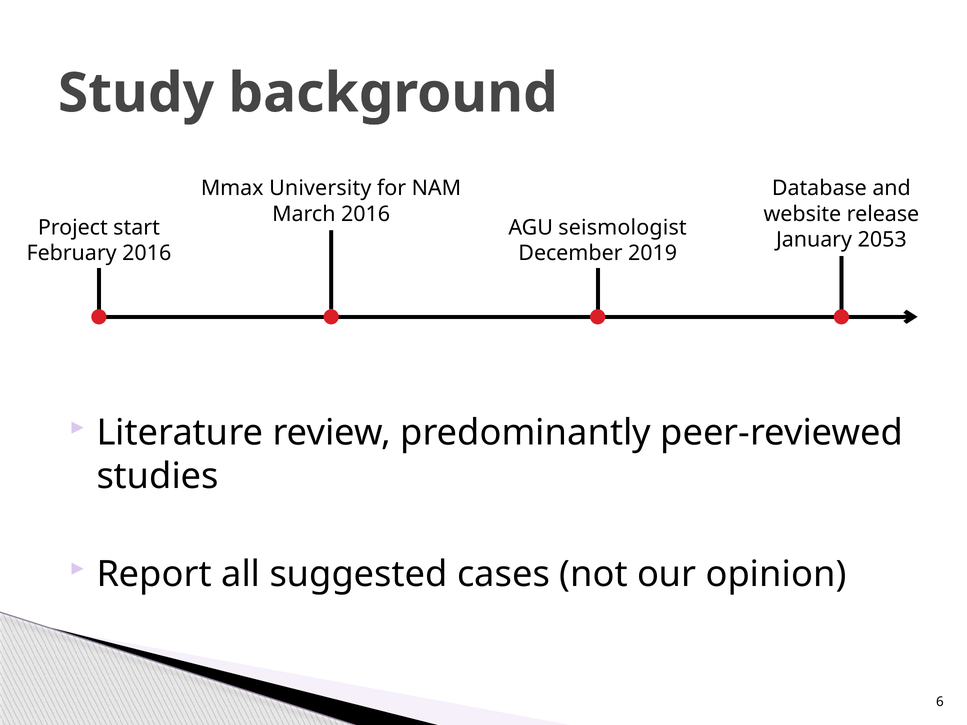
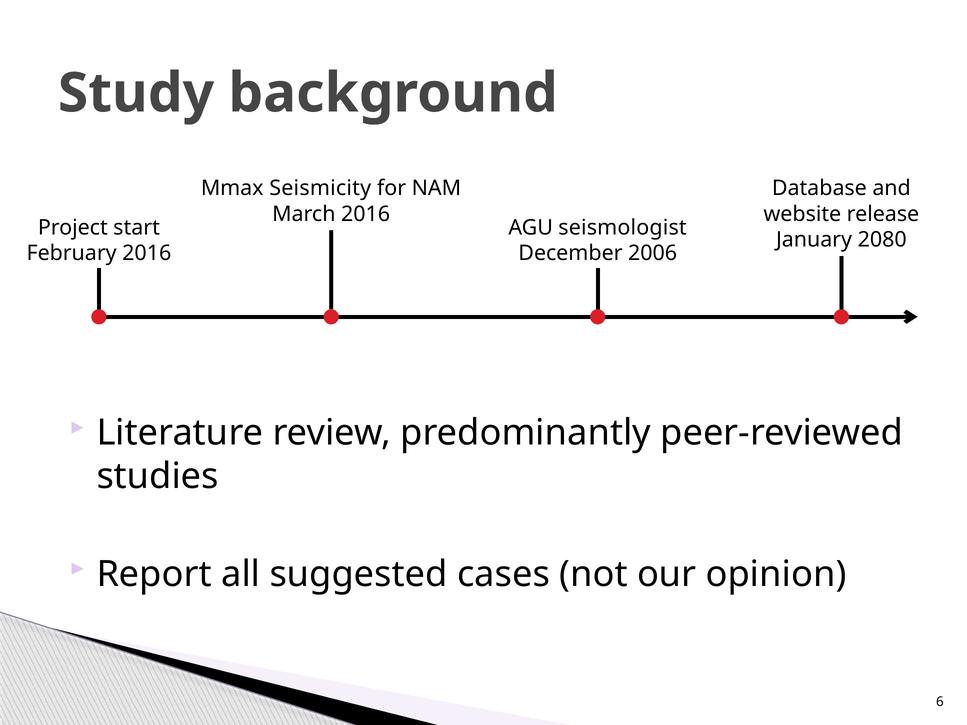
University: University -> Seismicity
2053: 2053 -> 2080
2019: 2019 -> 2006
